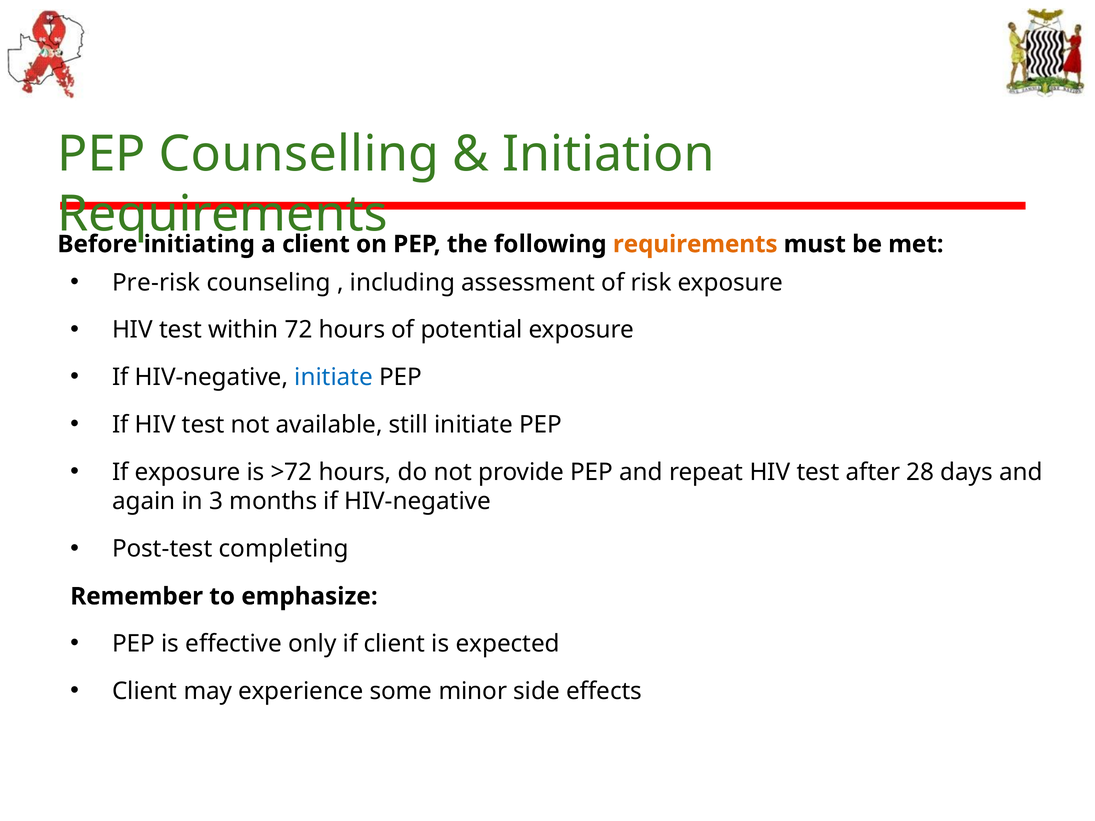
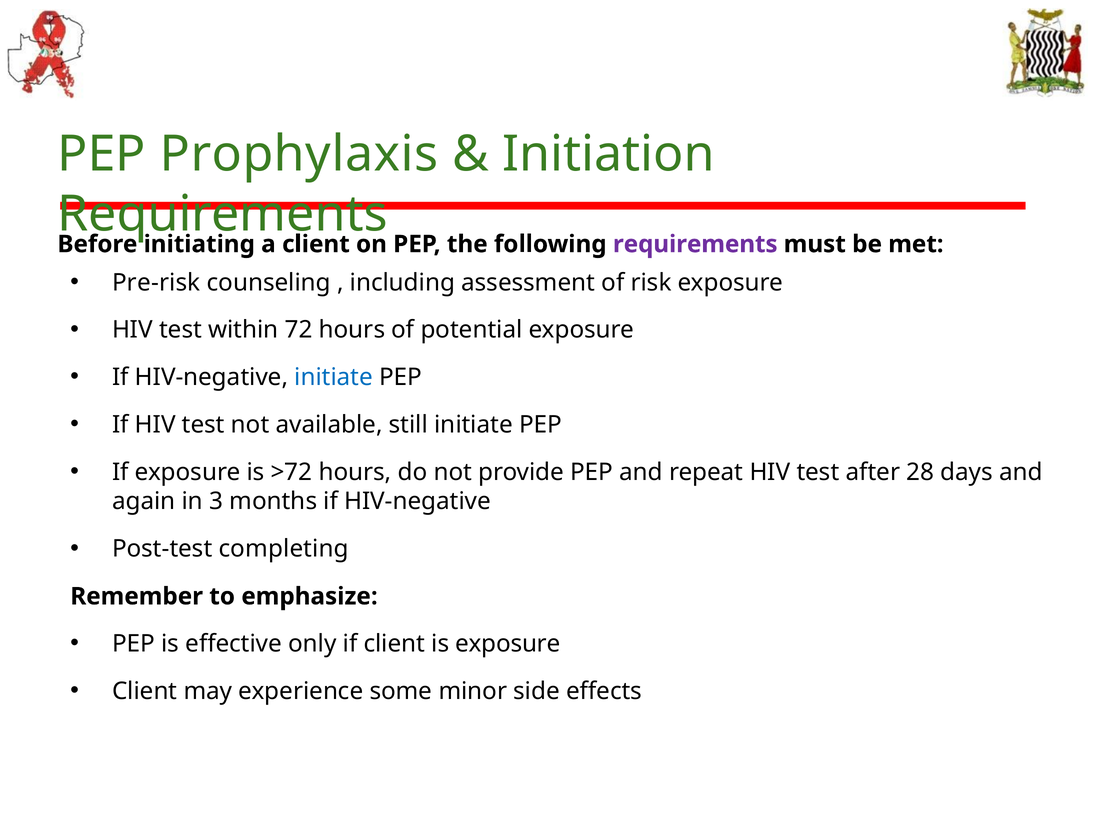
Counselling: Counselling -> Prophylaxis
requirements at (695, 244) colour: orange -> purple
is expected: expected -> exposure
